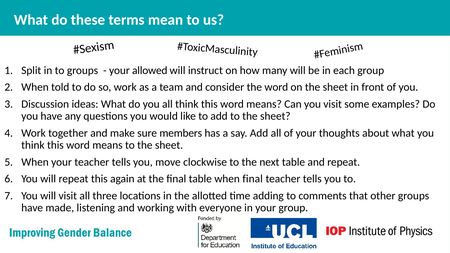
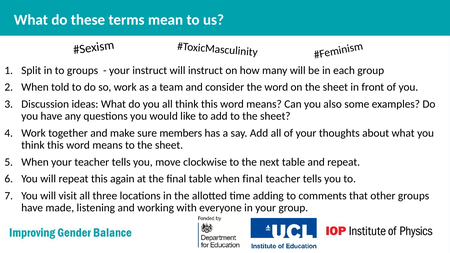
your allowed: allowed -> instruct
you visit: visit -> also
